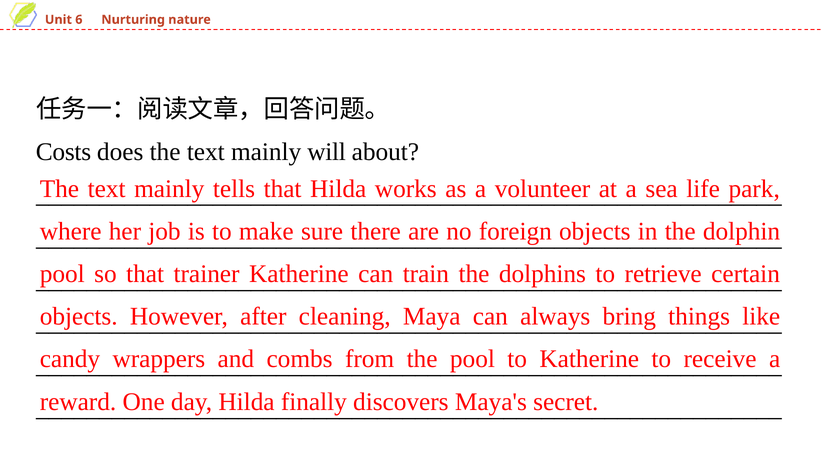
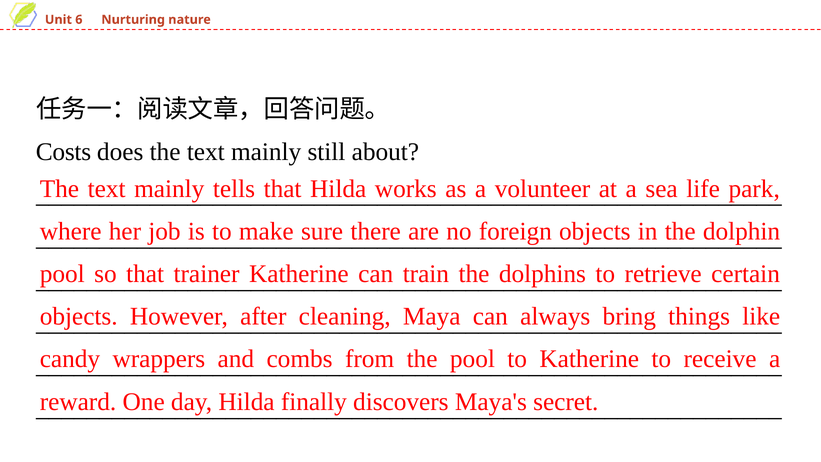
will: will -> still
